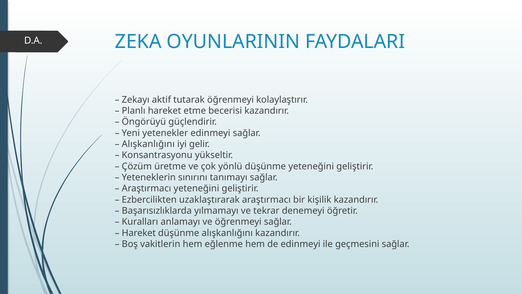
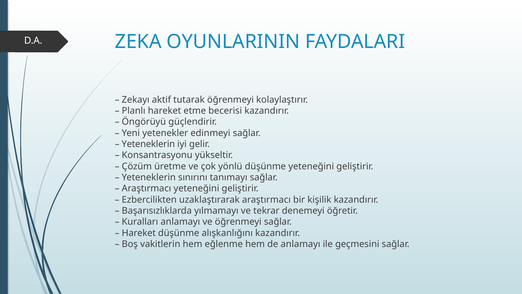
Alışkanlığını at (148, 144): Alışkanlığını -> Yeteneklerin
de edinmeyi: edinmeyi -> anlamayı
